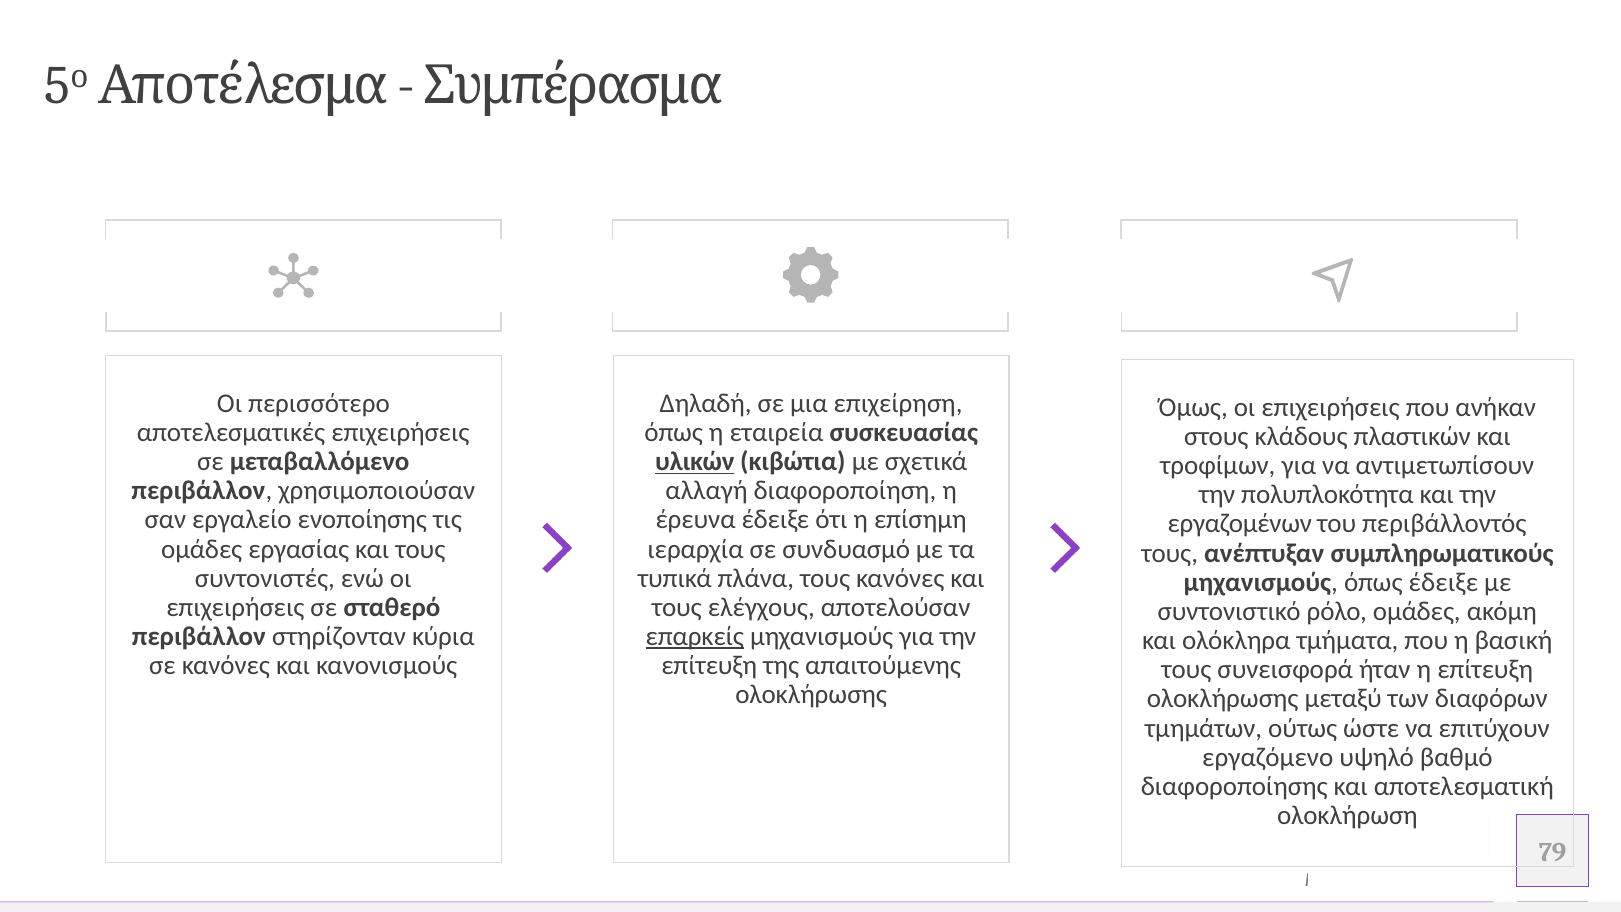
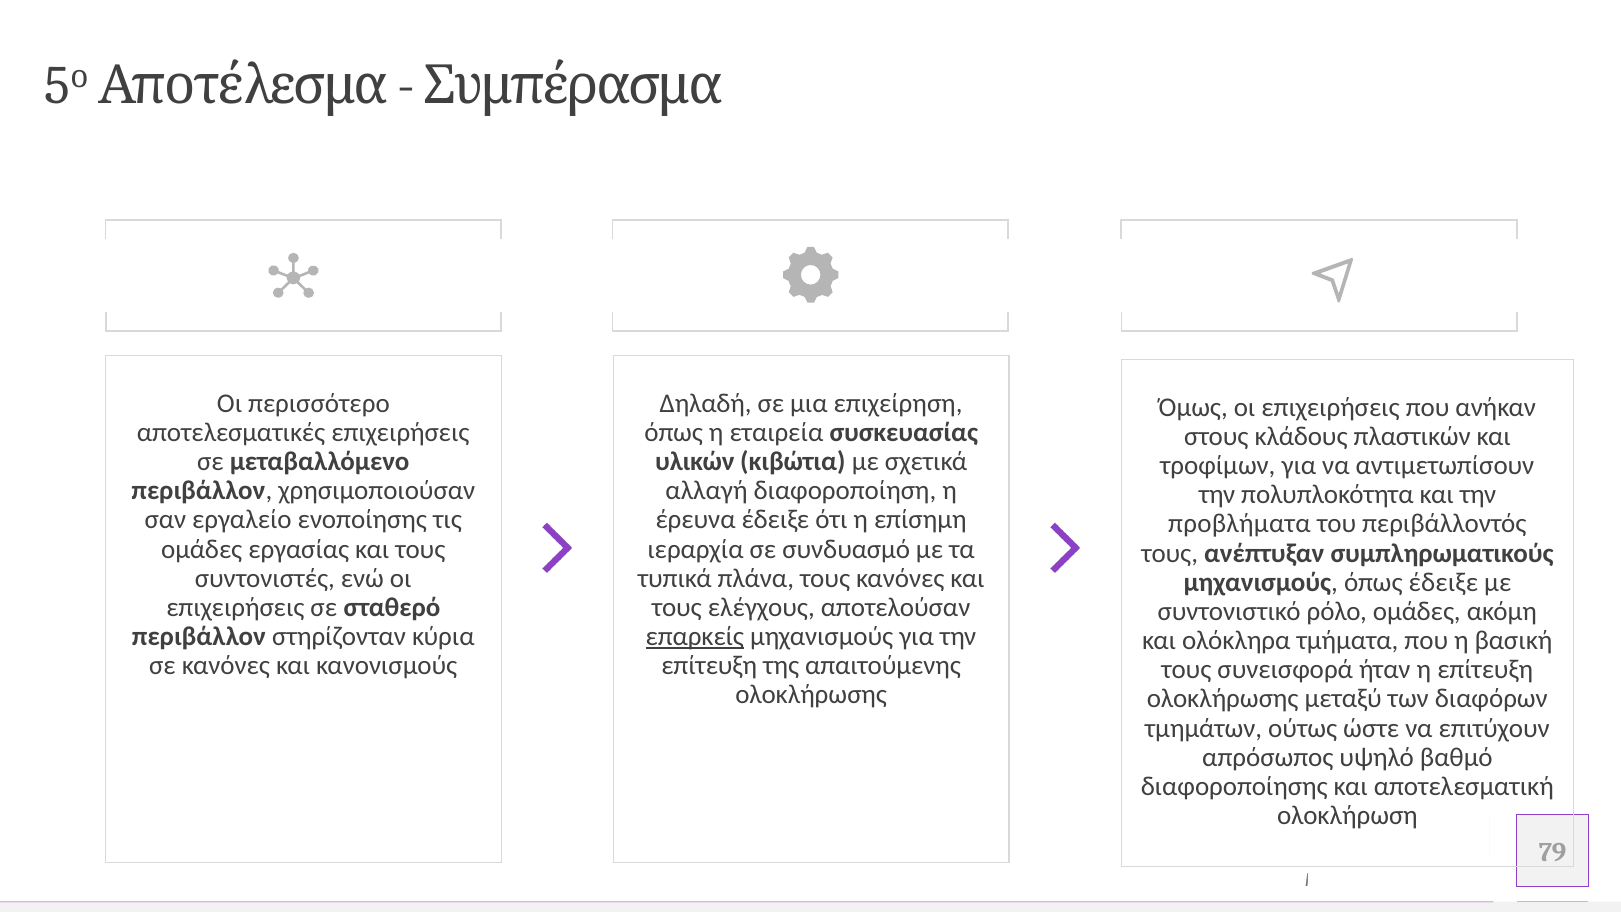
υλικών underline: present -> none
εργαζομένων: εργαζομένων -> προβλήματα
εργαζόμενο: εργαζόμενο -> απρόσωπος
